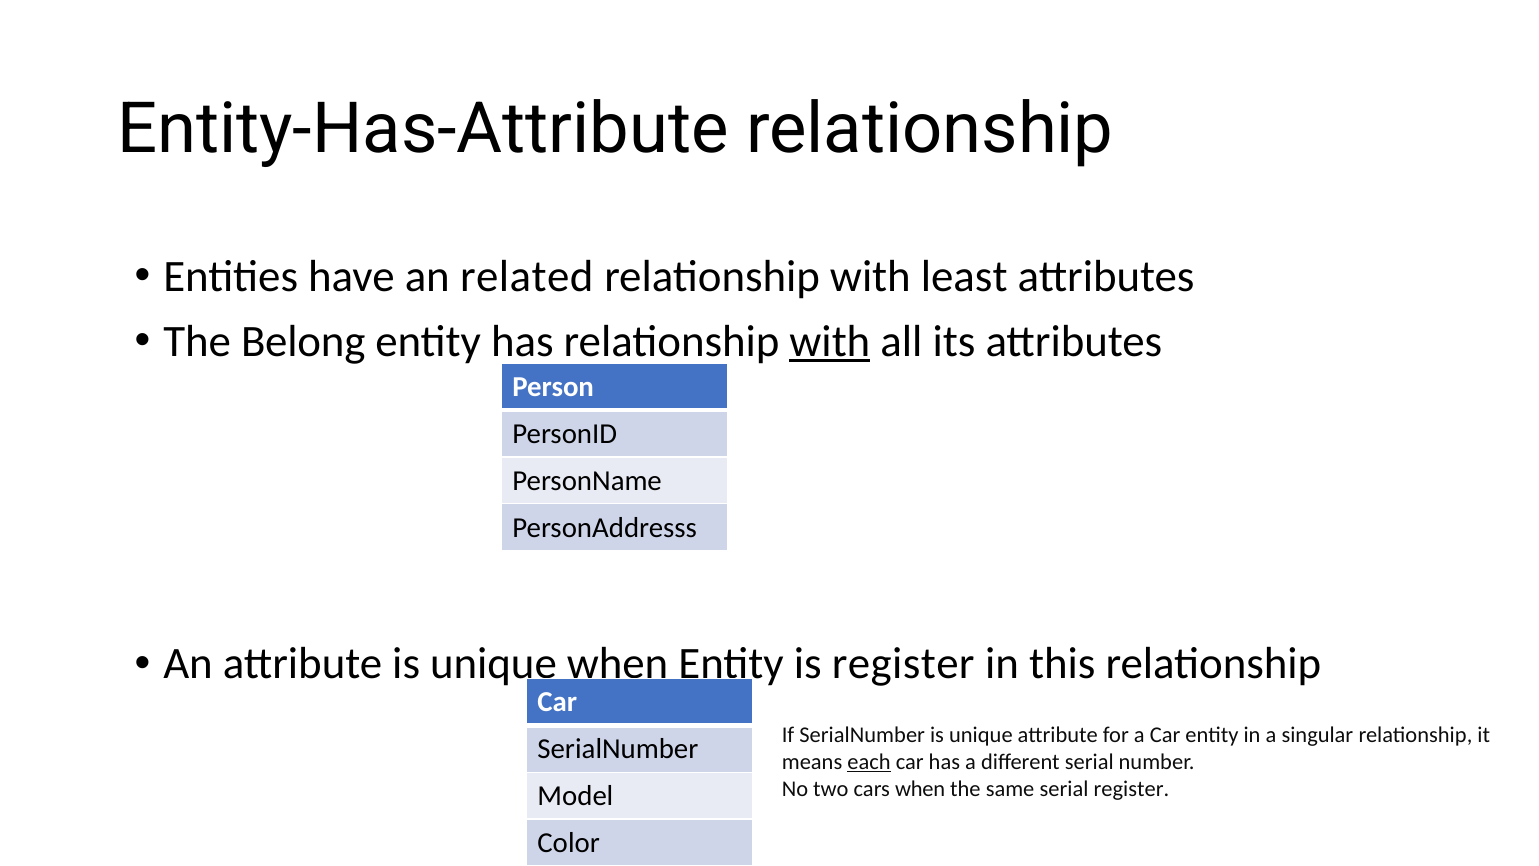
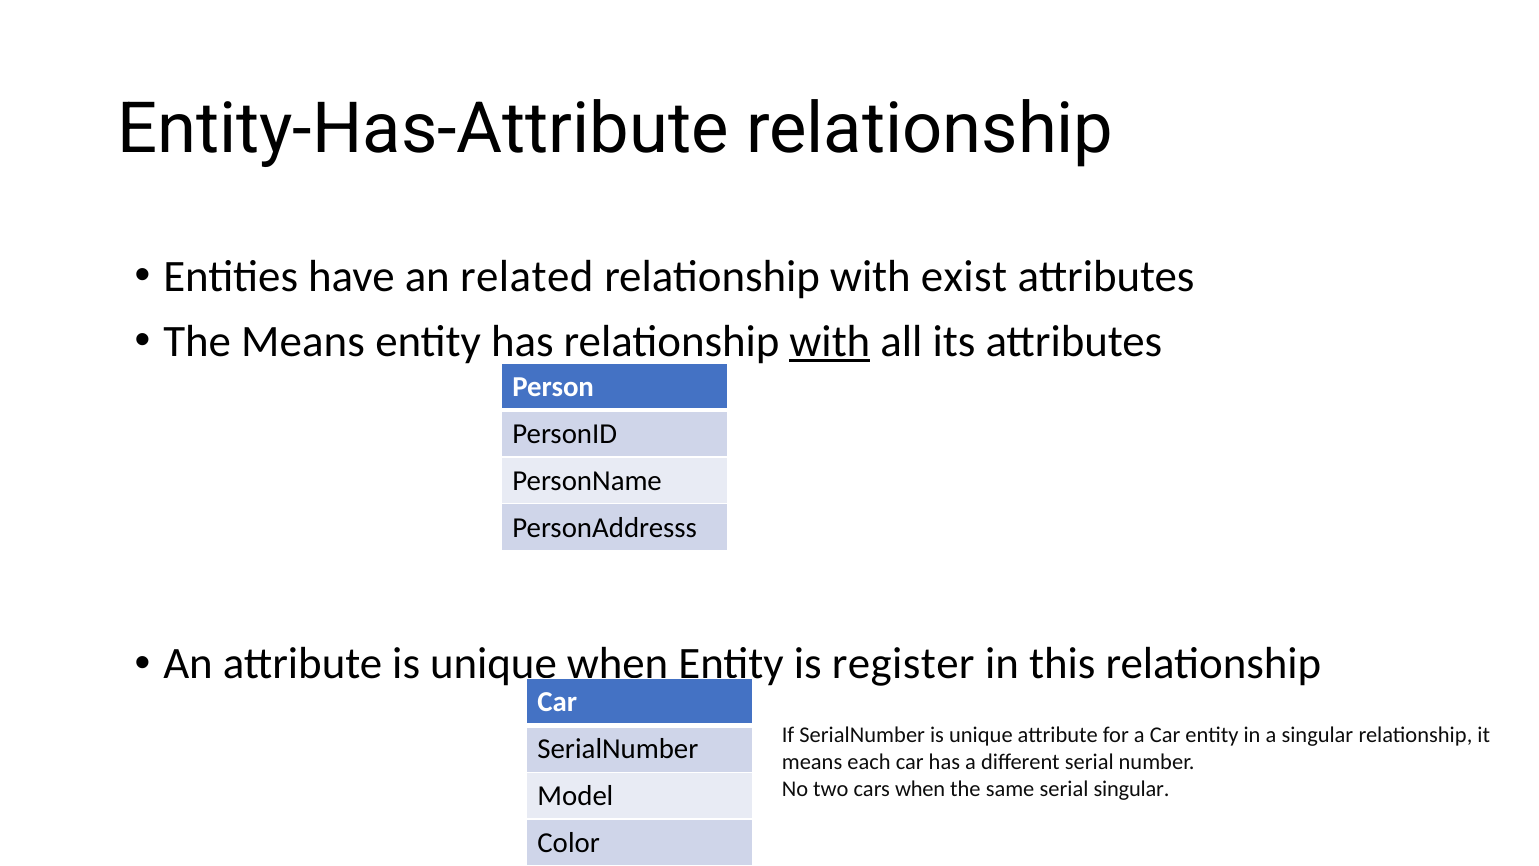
least: least -> exist
The Belong: Belong -> Means
each underline: present -> none
serial register: register -> singular
